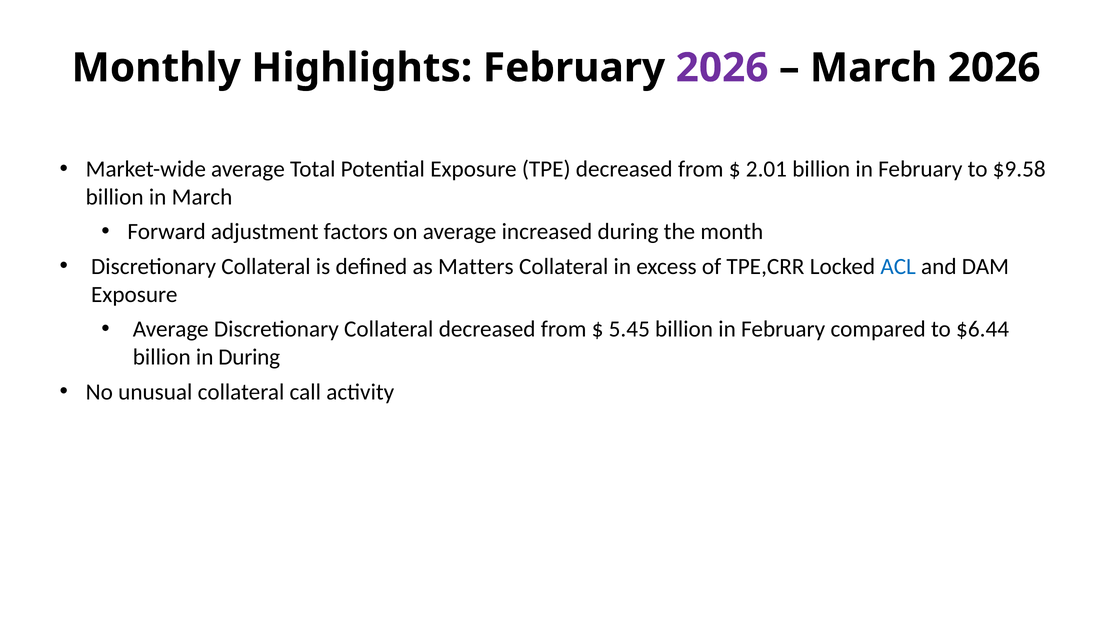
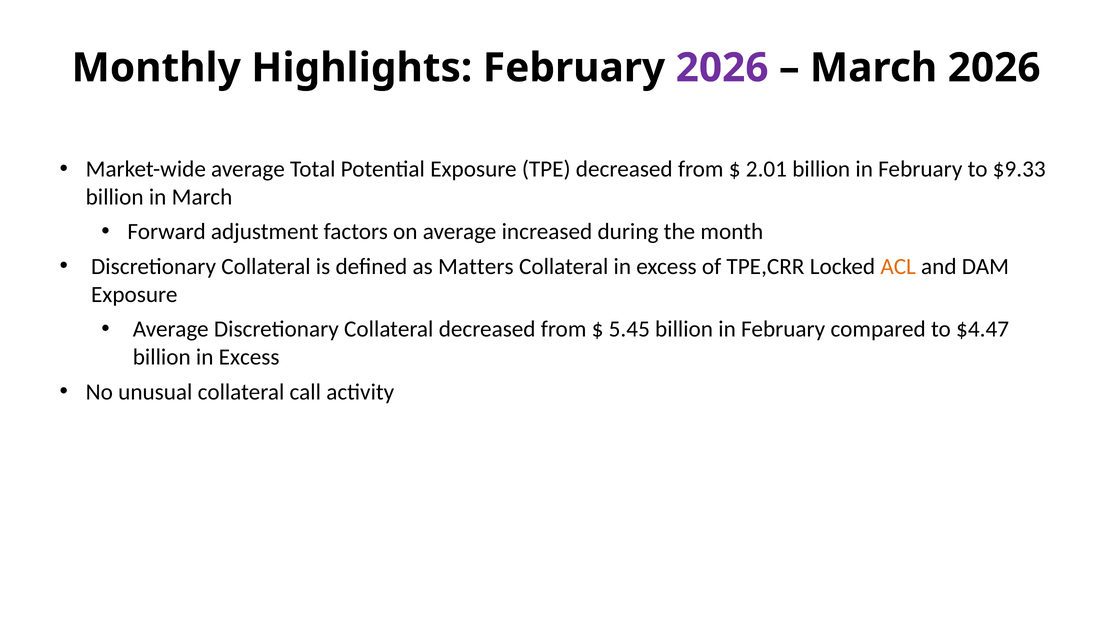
$9.58: $9.58 -> $9.33
ACL colour: blue -> orange
$6.44: $6.44 -> $4.47
billion in During: During -> Excess
